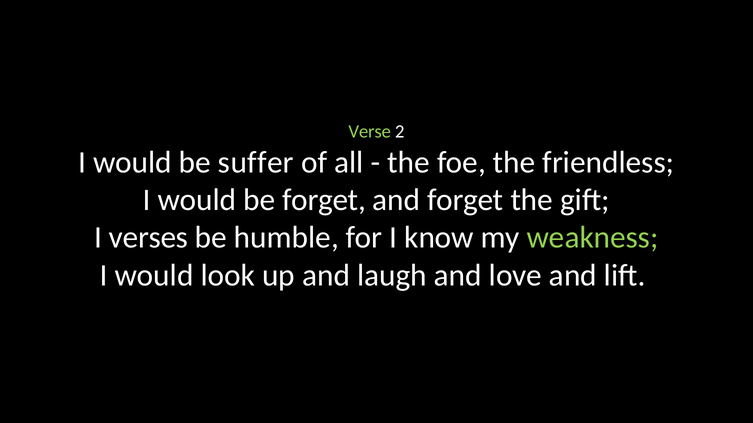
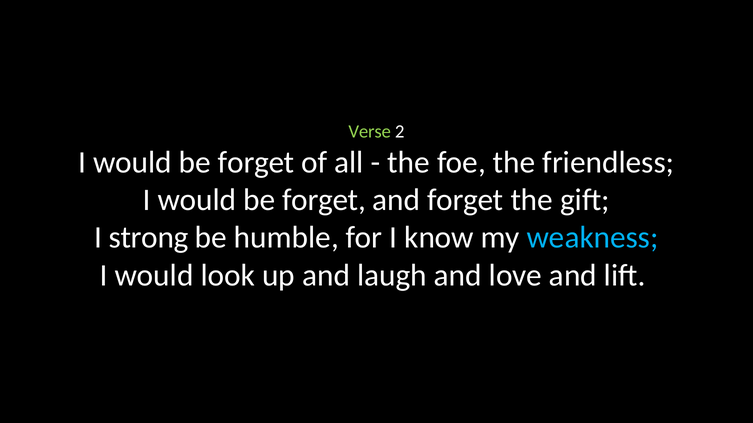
suffer at (256, 163): suffer -> forget
verses: verses -> strong
weakness colour: light green -> light blue
